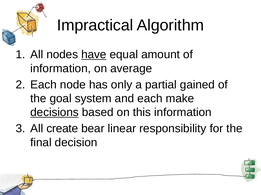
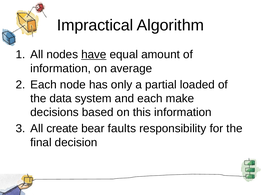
gained: gained -> loaded
goal: goal -> data
decisions underline: present -> none
linear: linear -> faults
